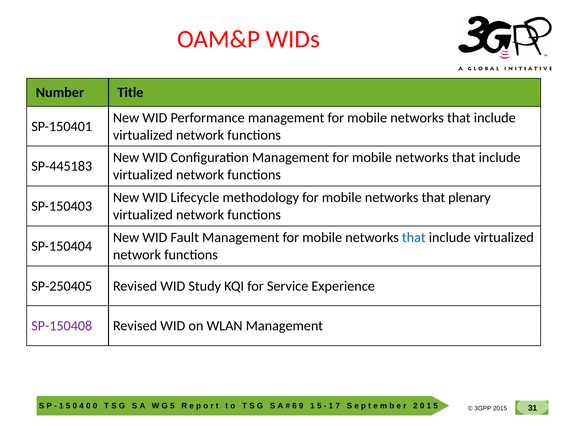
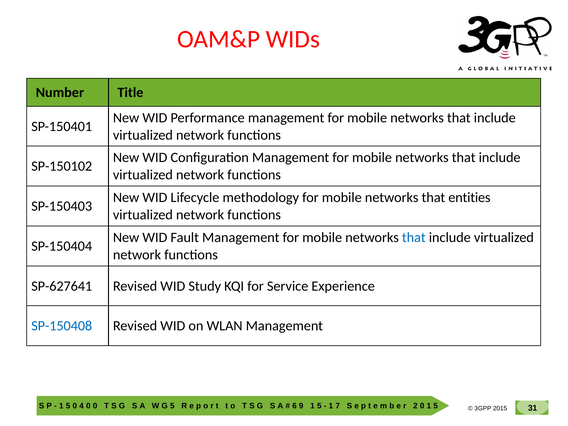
SP-445183: SP-445183 -> SP-150102
plenary: plenary -> entities
SP-250405: SP-250405 -> SP-627641
SP-150408 colour: purple -> blue
